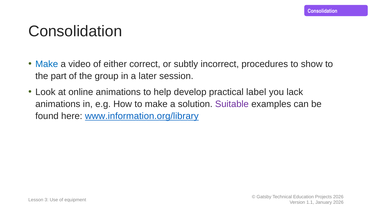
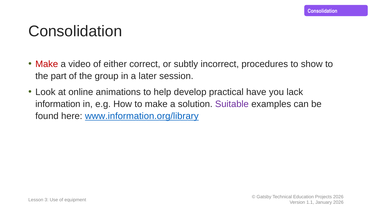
Make at (47, 64) colour: blue -> red
label: label -> have
animations at (58, 104): animations -> information
